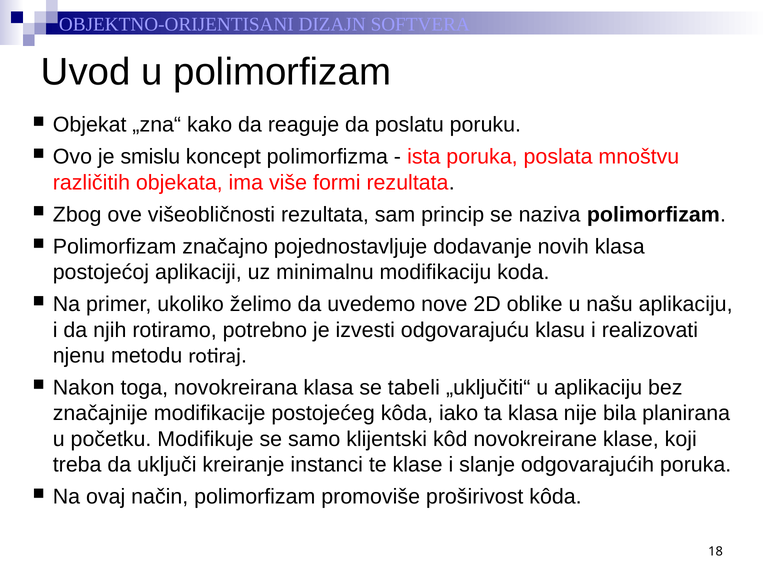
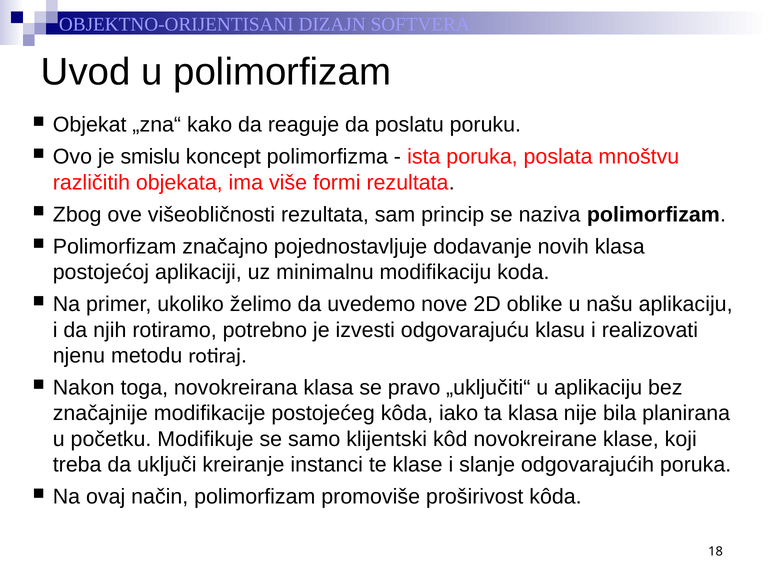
tabeli: tabeli -> pravo
